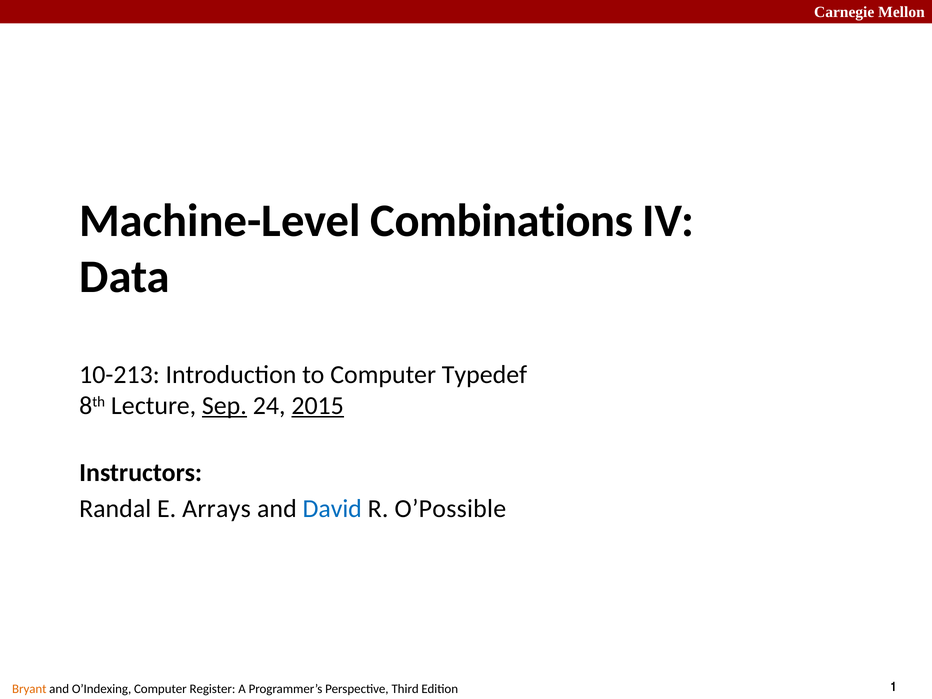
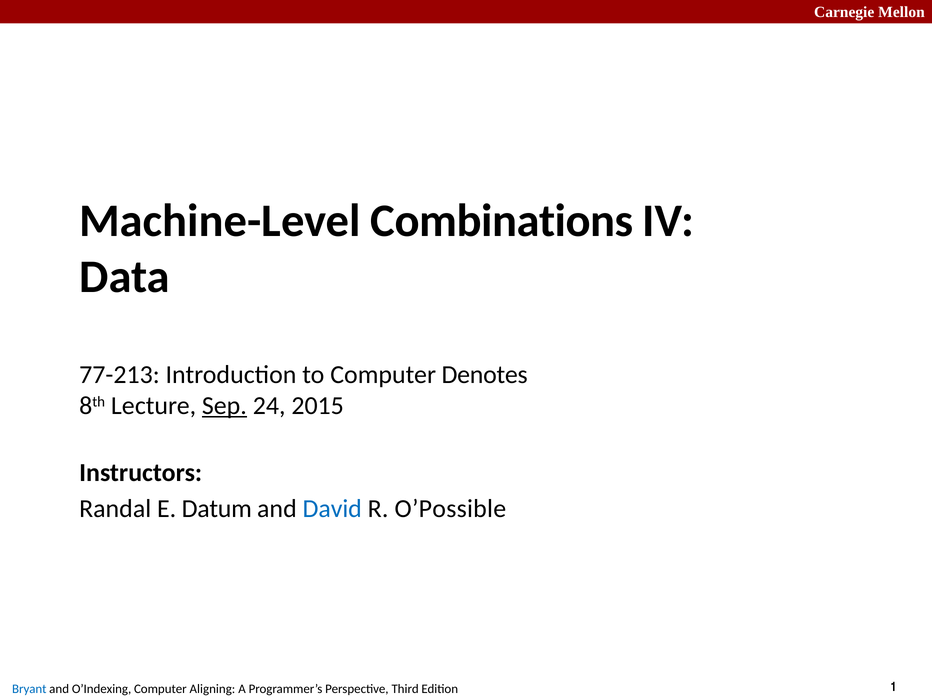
10-213: 10-213 -> 77-213
Typedef: Typedef -> Denotes
2015 underline: present -> none
Arrays: Arrays -> Datum
Bryant colour: orange -> blue
Register: Register -> Aligning
